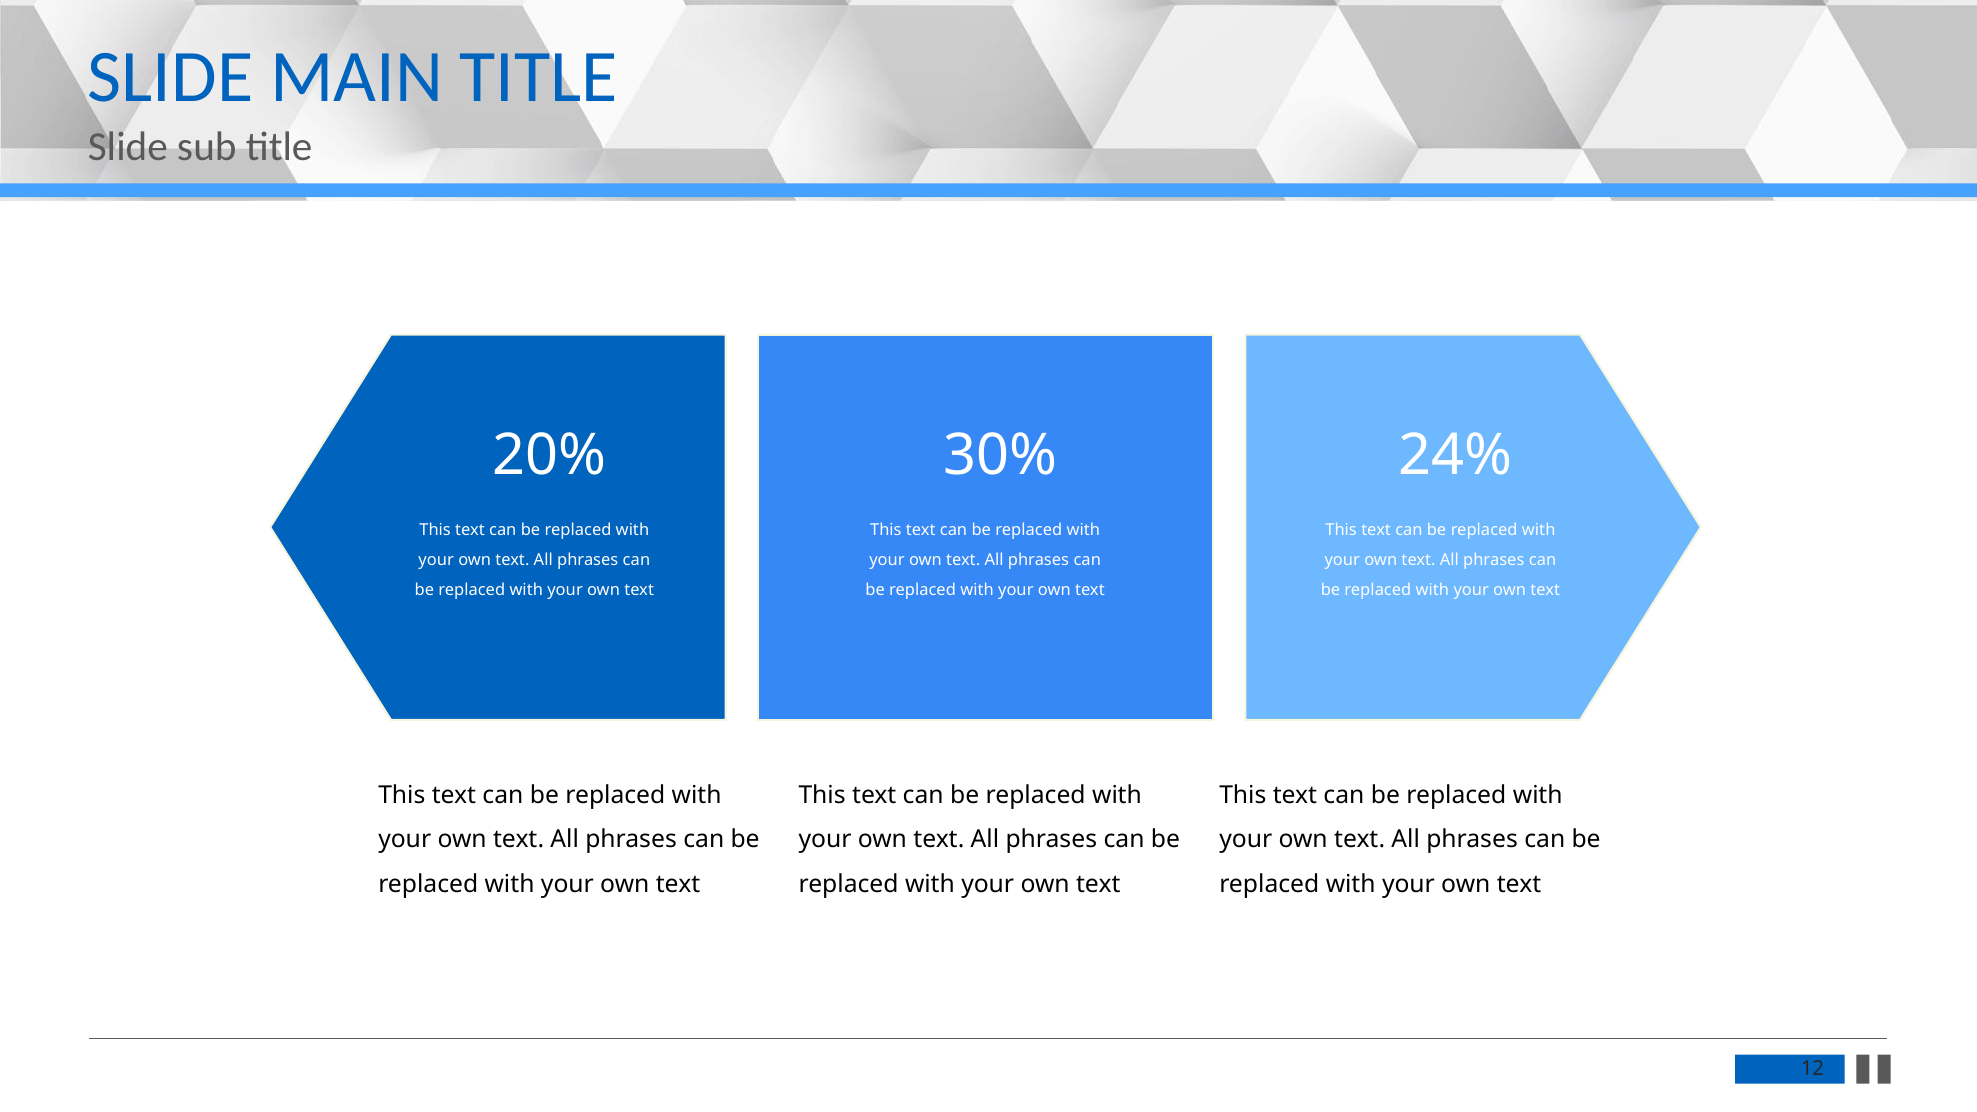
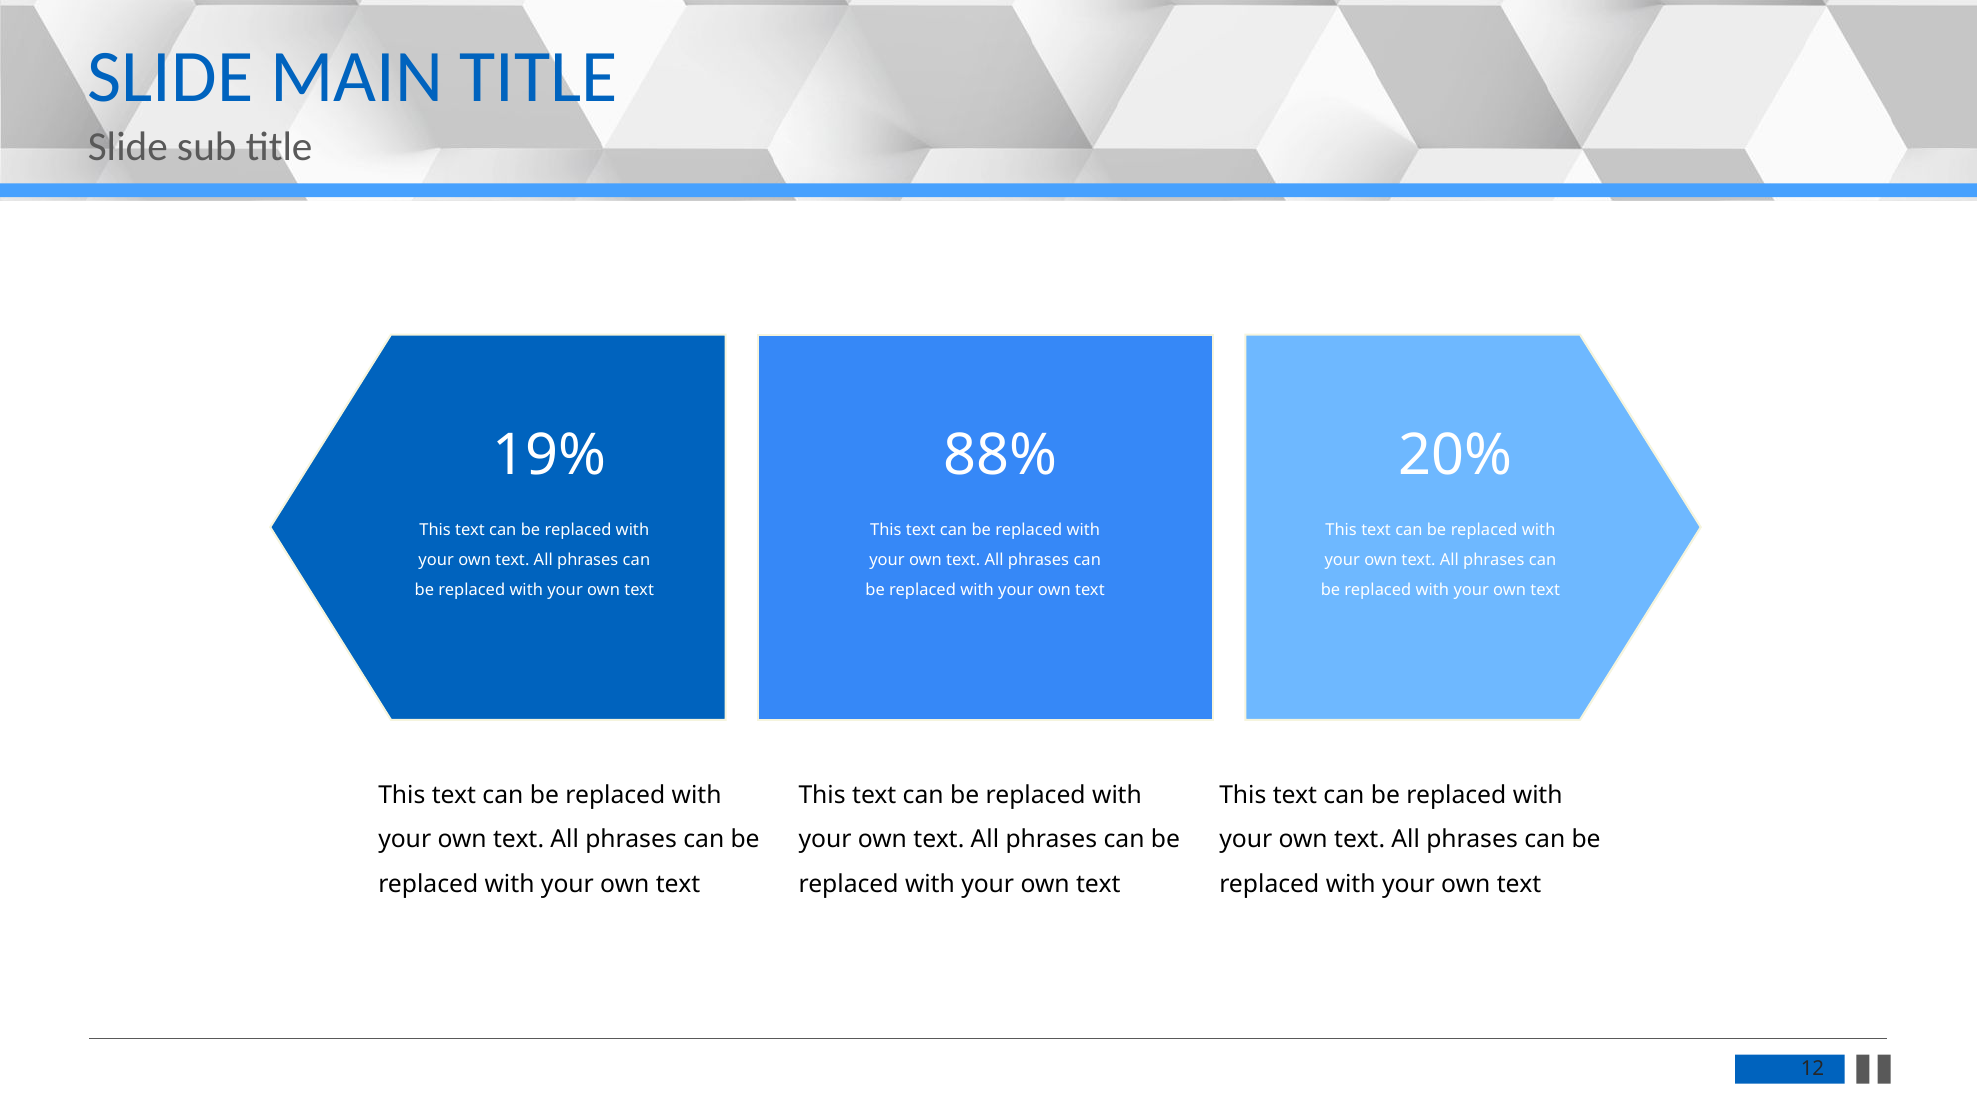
20%: 20% -> 19%
30%: 30% -> 88%
24%: 24% -> 20%
